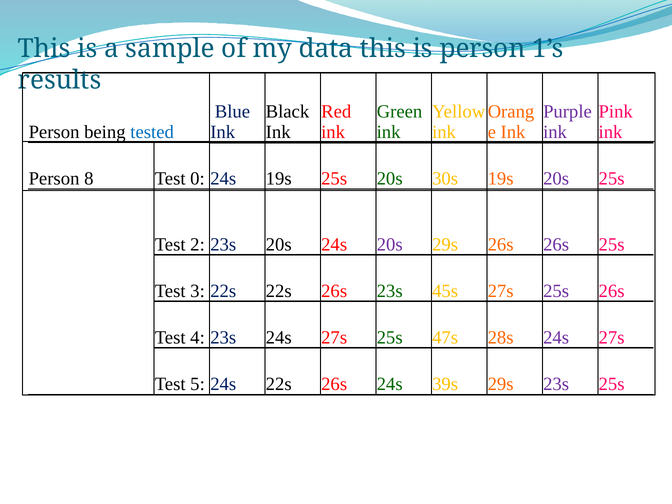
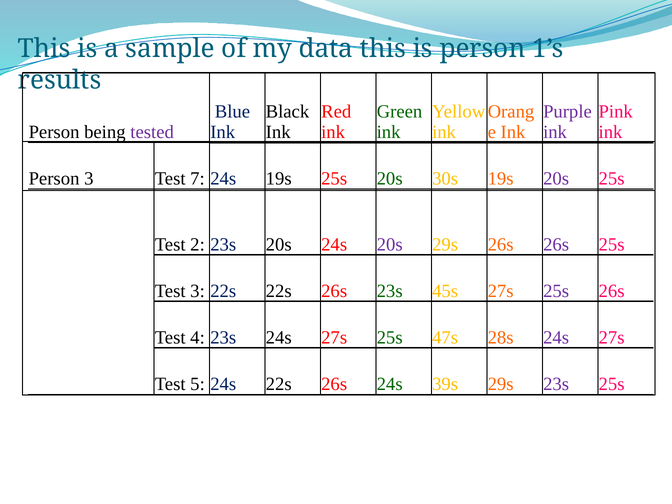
tested colour: blue -> purple
Person 8: 8 -> 3
0: 0 -> 7
